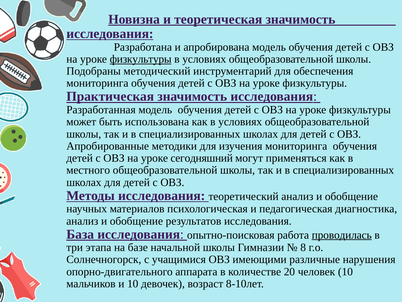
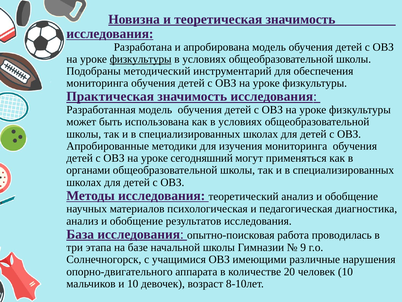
местного: местного -> органами
проводилась underline: present -> none
8: 8 -> 9
